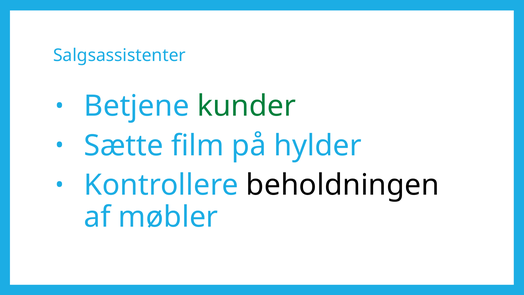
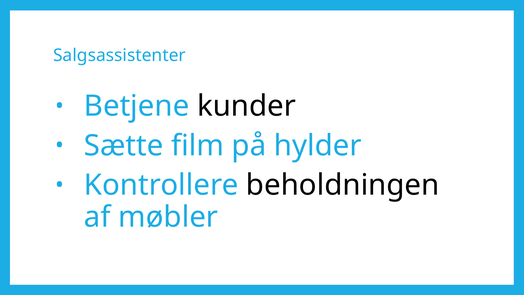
kunder colour: green -> black
